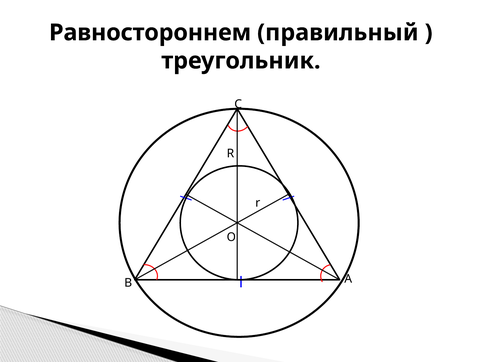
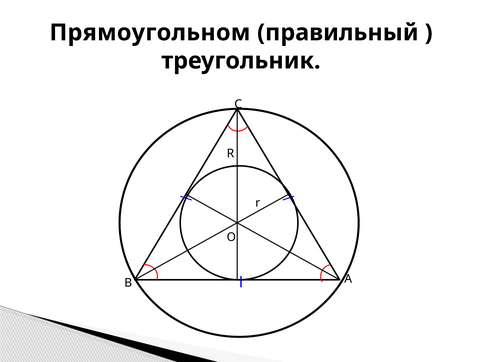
Равностороннем: Равностороннем -> Прямоугольном
